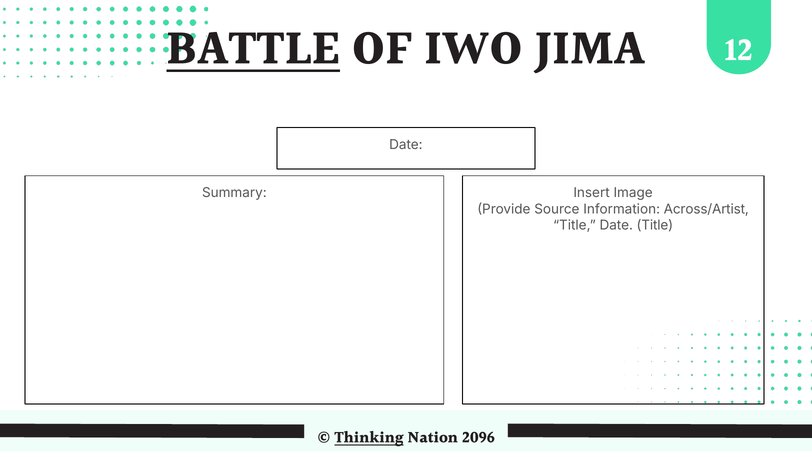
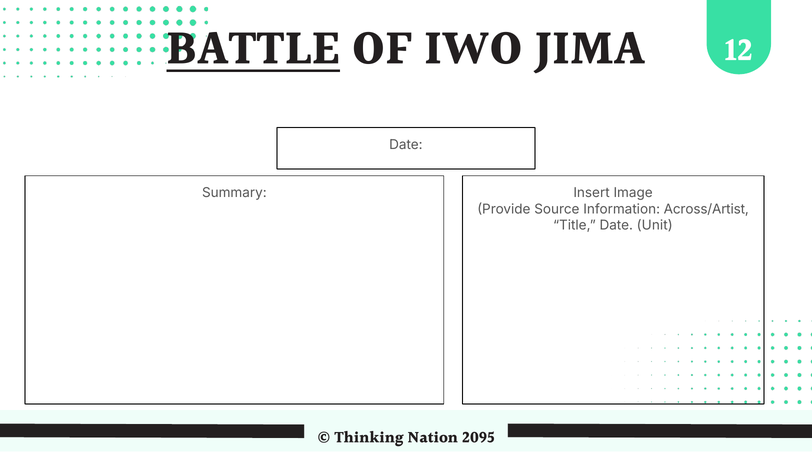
Date Title: Title -> Unit
Thinking underline: present -> none
2096: 2096 -> 2095
